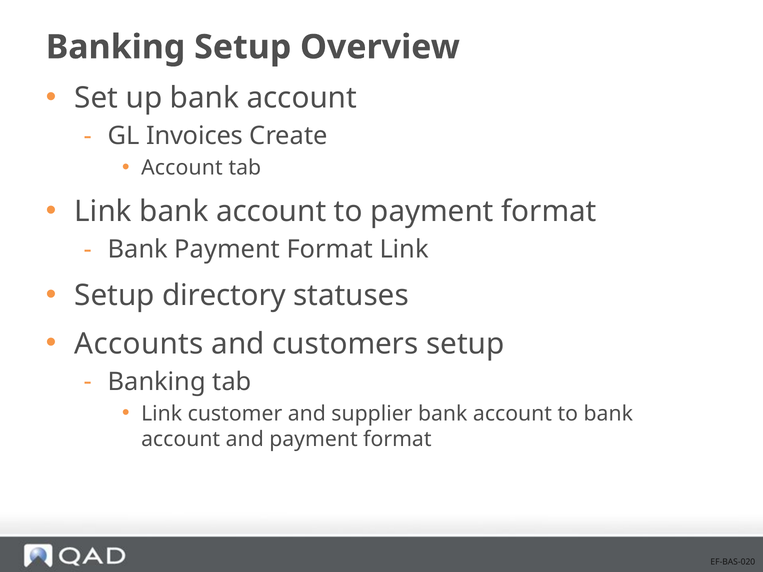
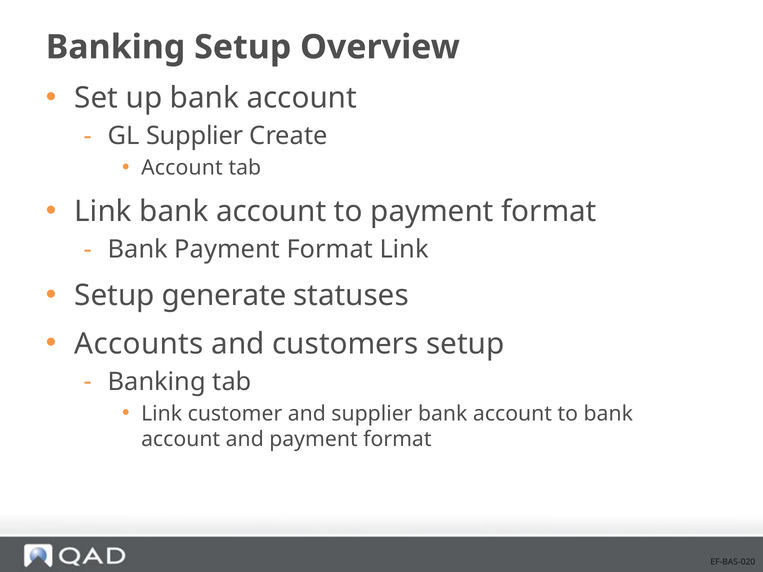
GL Invoices: Invoices -> Supplier
directory: directory -> generate
